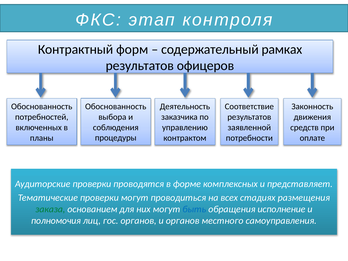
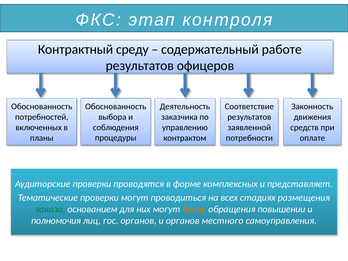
форм: форм -> среду
рамках: рамках -> работе
быть colour: blue -> orange
исполнение: исполнение -> повышении
